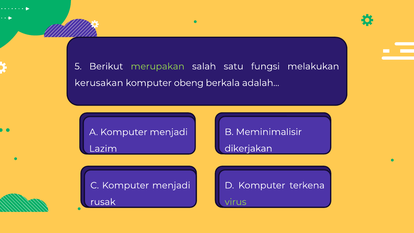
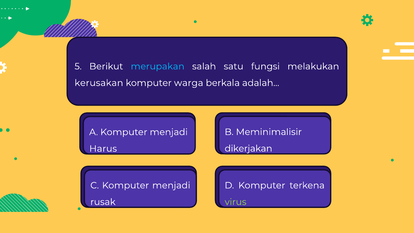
merupakan colour: light green -> light blue
obeng: obeng -> warga
Lazim: Lazim -> Harus
